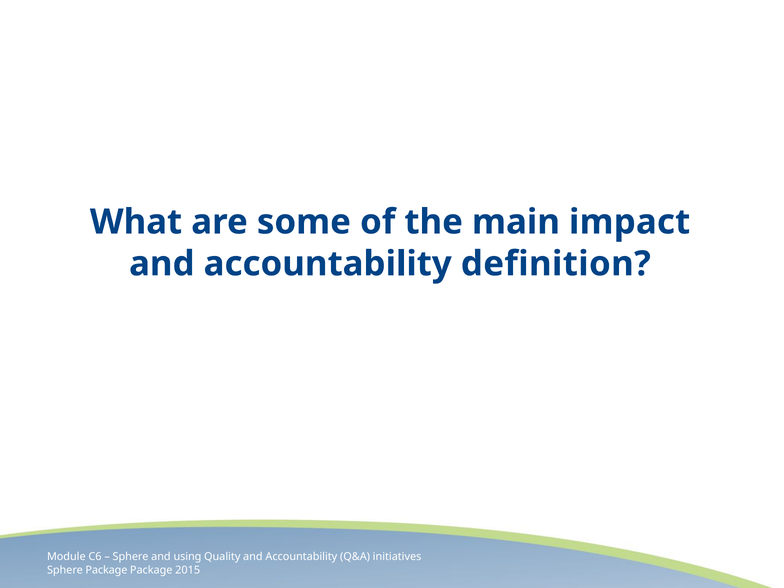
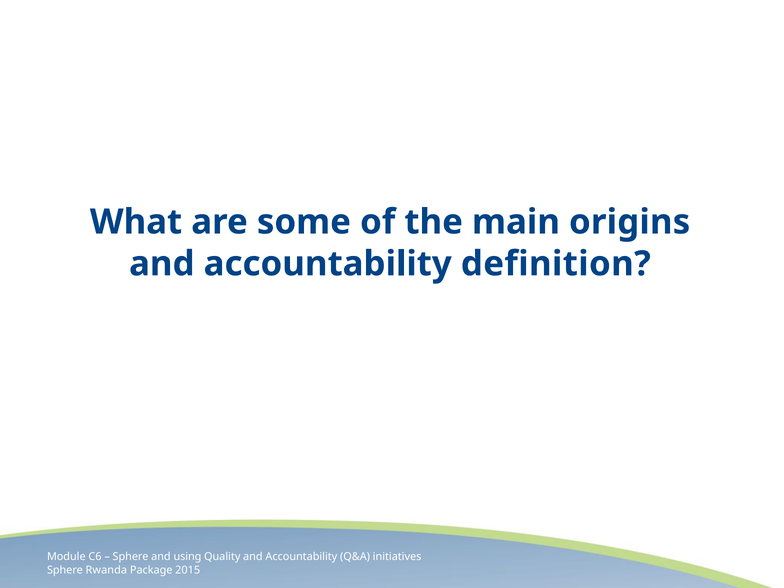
impact: impact -> origins
Sphere Package: Package -> Rwanda
